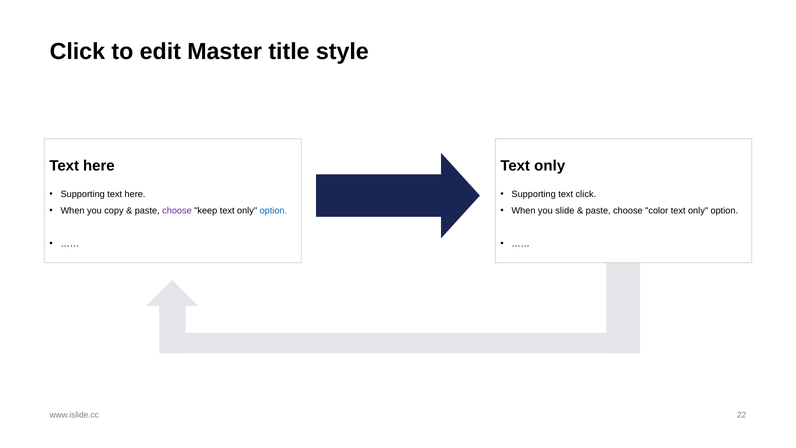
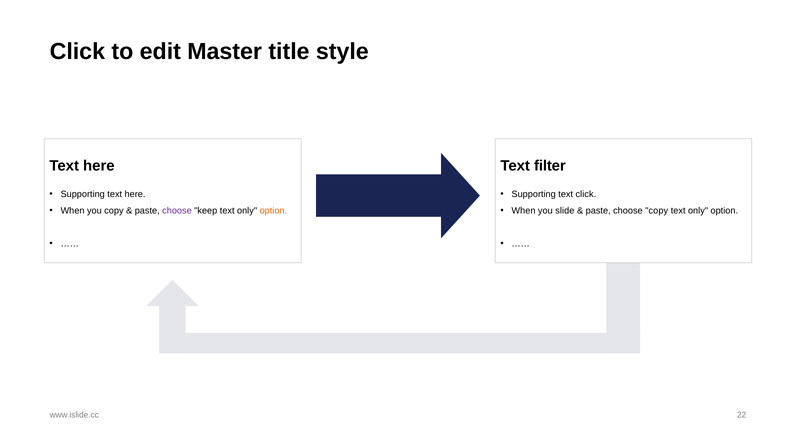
only at (550, 166): only -> filter
option at (273, 211) colour: blue -> orange
choose color: color -> copy
